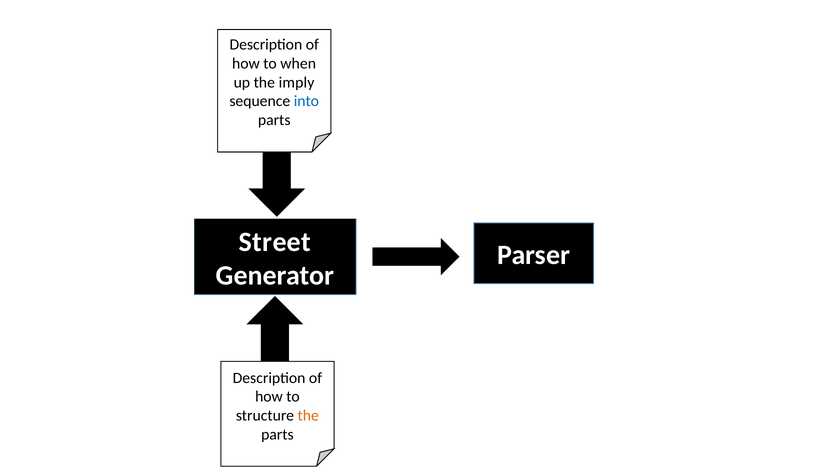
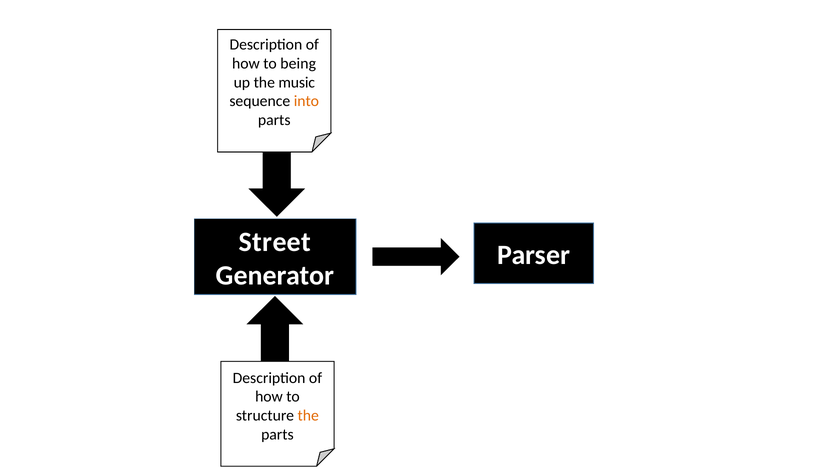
when: when -> being
imply: imply -> music
into colour: blue -> orange
